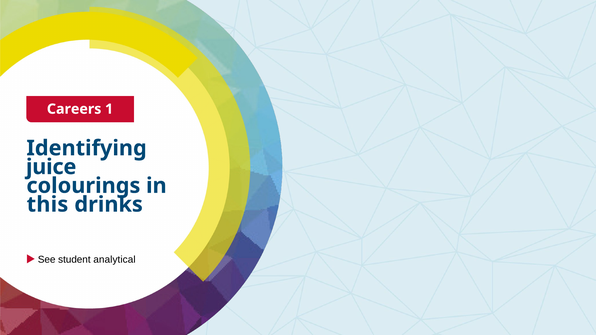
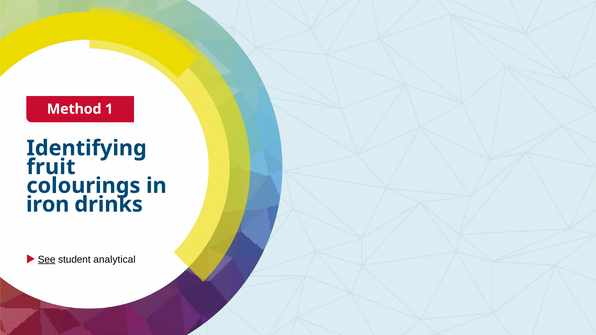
Careers: Careers -> Method
juice: juice -> fruit
this: this -> iron
See underline: none -> present
